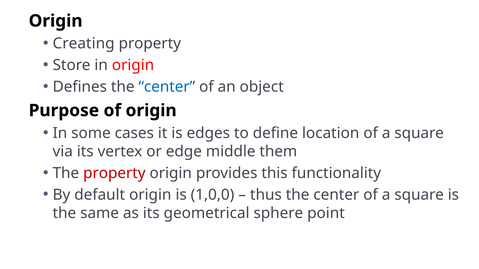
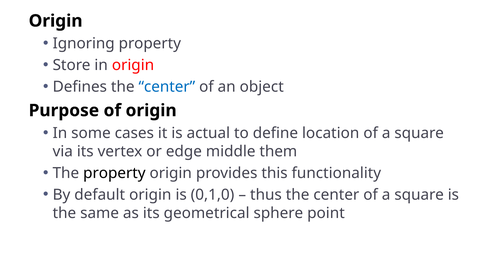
Creating: Creating -> Ignoring
edges: edges -> actual
property at (114, 173) colour: red -> black
1,0,0: 1,0,0 -> 0,1,0
